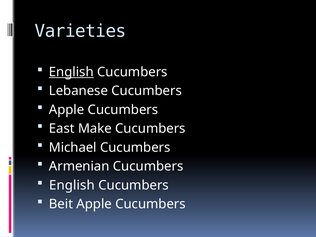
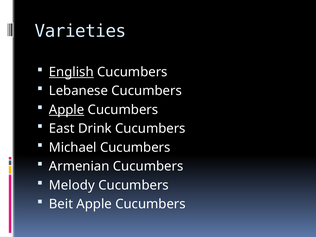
Apple at (67, 110) underline: none -> present
Make: Make -> Drink
English at (72, 185): English -> Melody
